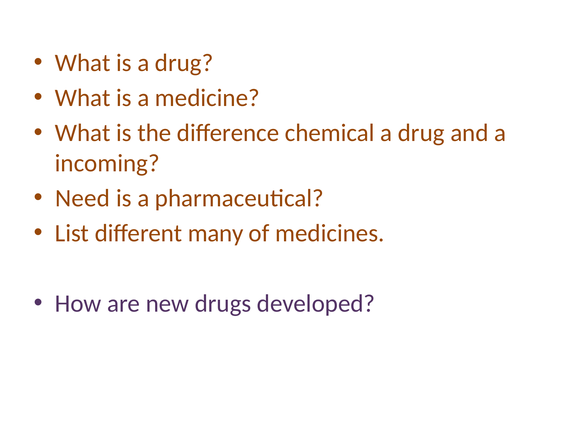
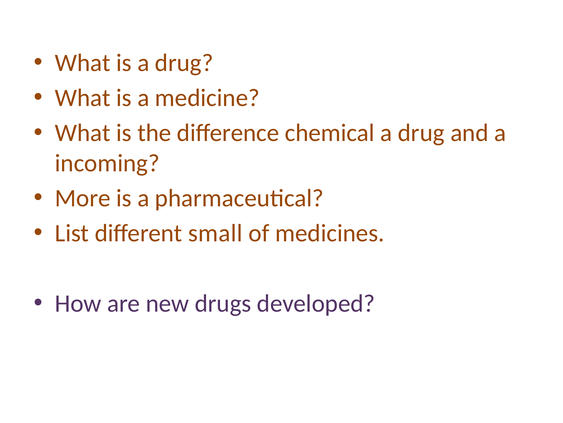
Need: Need -> More
many: many -> small
